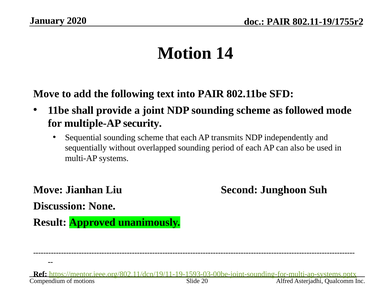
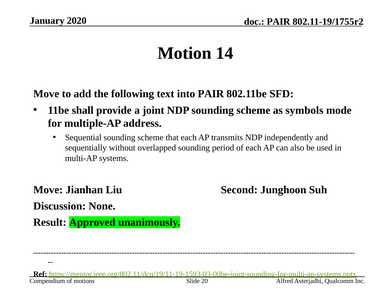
followed: followed -> symbols
security: security -> address
